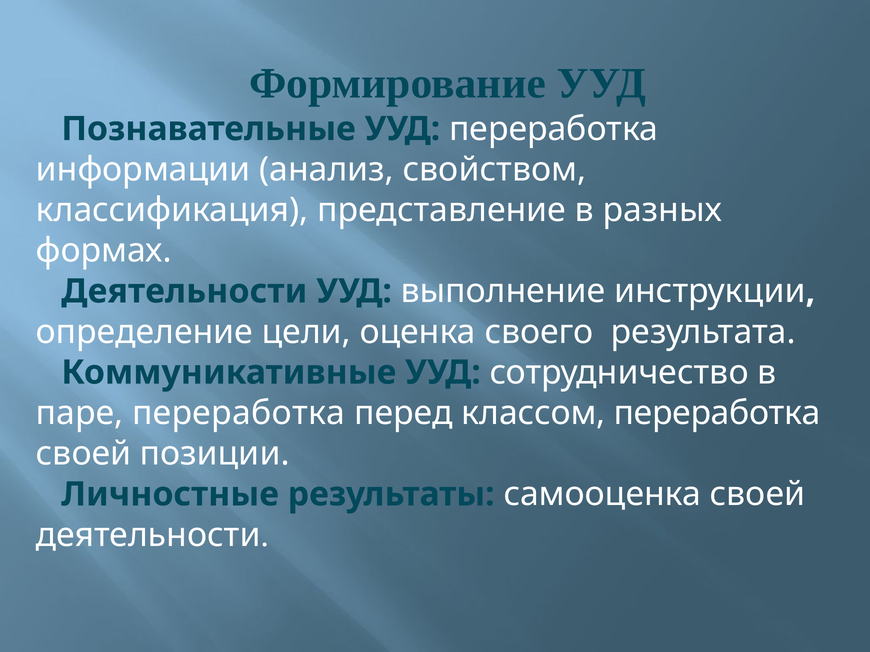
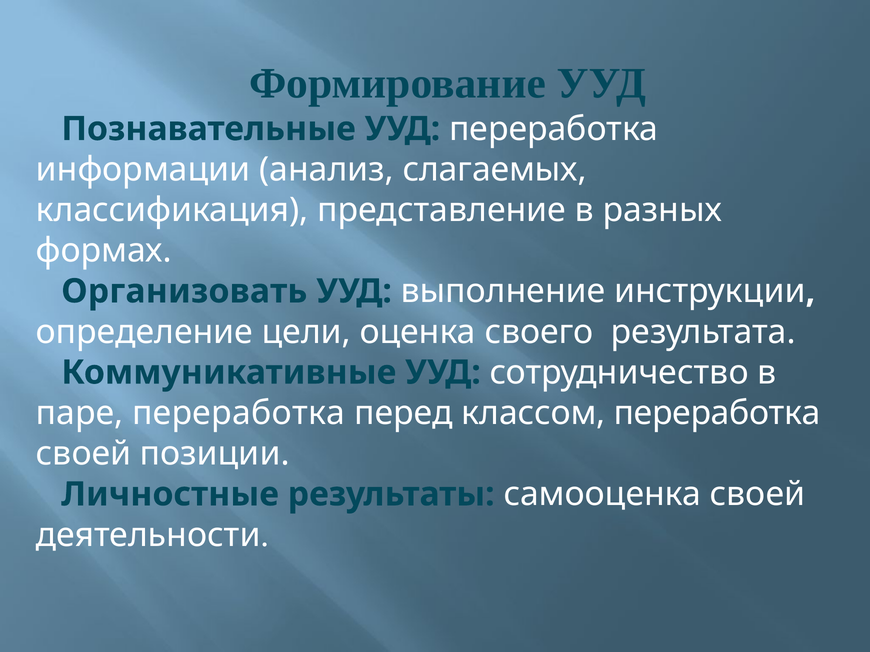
свойством: свойством -> слагаемых
Деятельности at (184, 292): Деятельности -> Организовать
